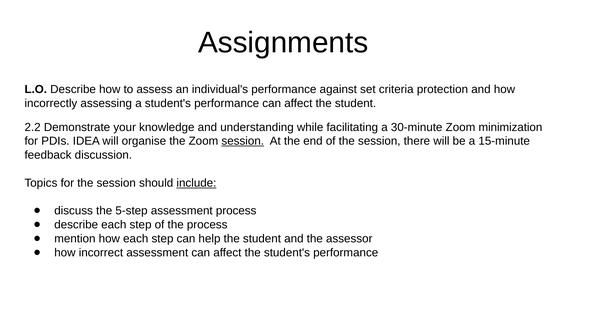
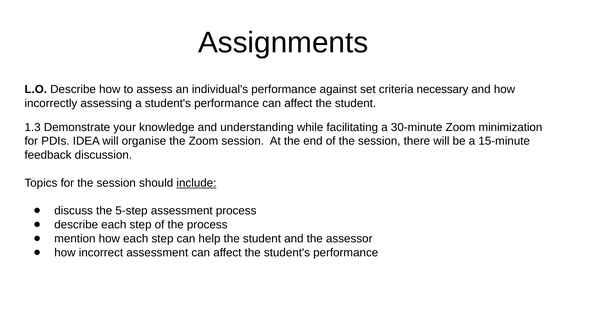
protection: protection -> necessary
2.2: 2.2 -> 1.3
session at (243, 141) underline: present -> none
